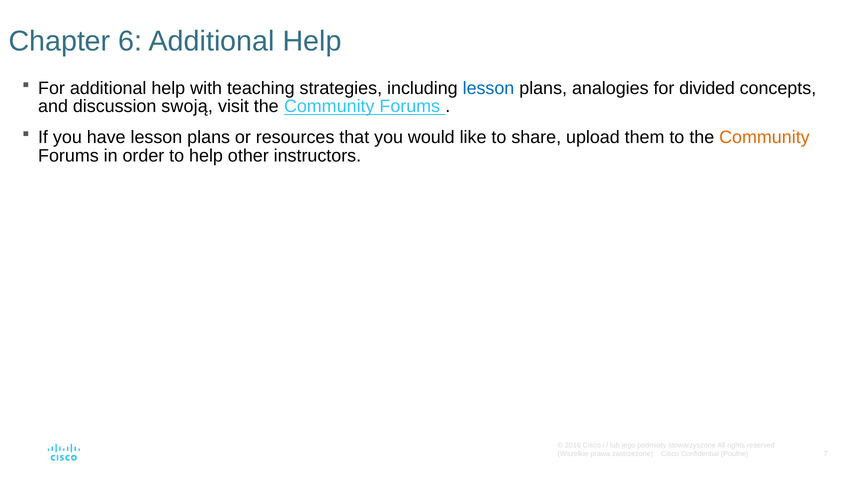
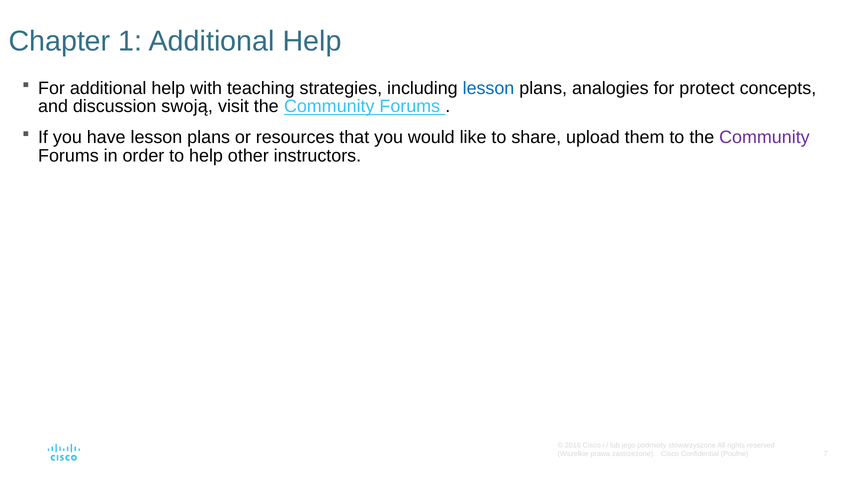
6: 6 -> 1
divided: divided -> protect
Community at (764, 137) colour: orange -> purple
